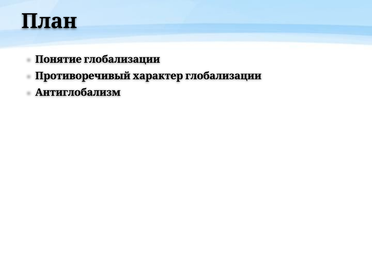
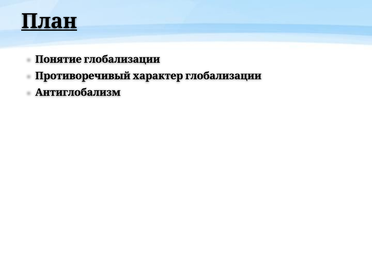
План underline: none -> present
